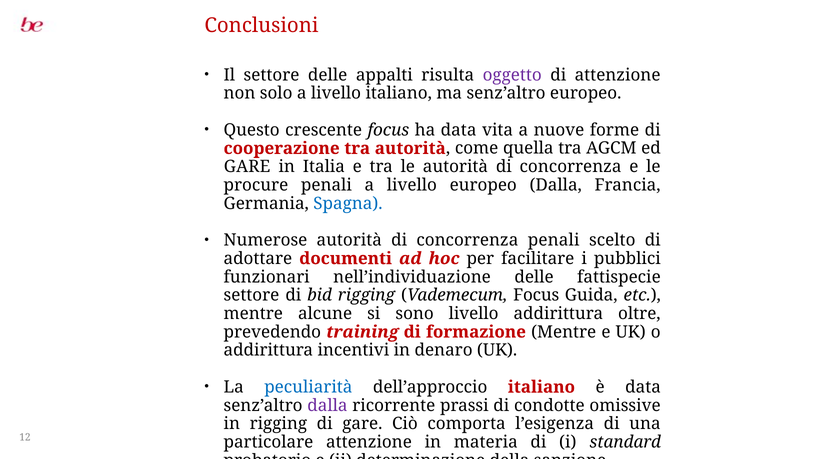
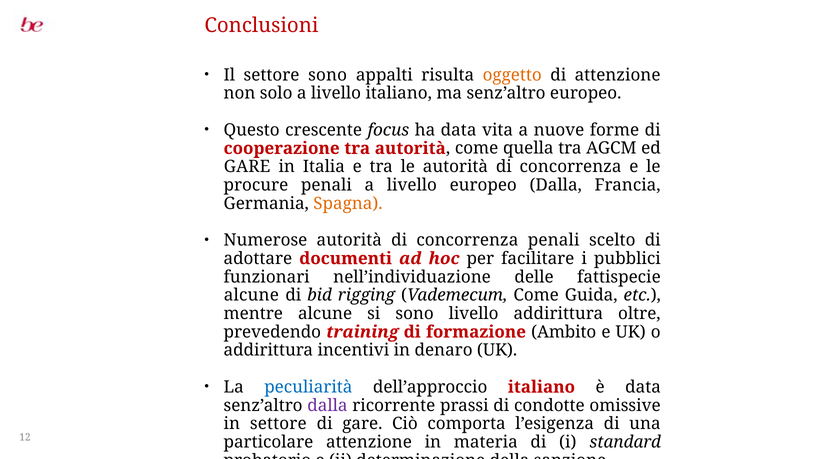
settore delle: delle -> sono
oggetto colour: purple -> orange
Spagna colour: blue -> orange
settore at (251, 296): settore -> alcune
Vademecum Focus: Focus -> Come
formazione Mentre: Mentre -> Ambito
in rigging: rigging -> settore
